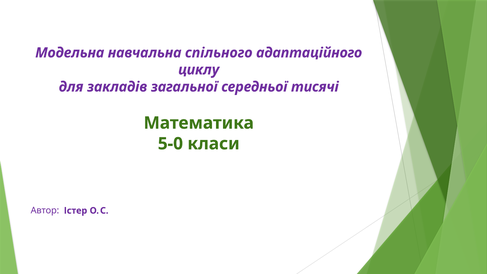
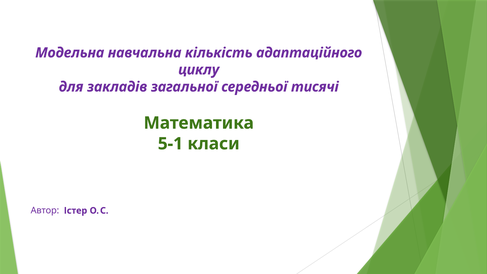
спільного: спільного -> кількість
5-0: 5-0 -> 5-1
